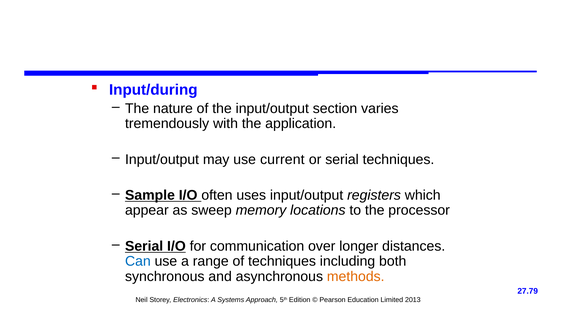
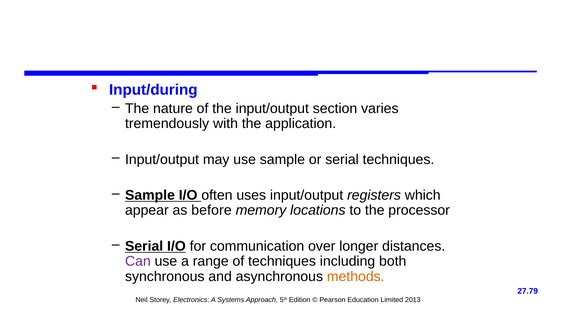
use current: current -> sample
sweep: sweep -> before
Can colour: blue -> purple
